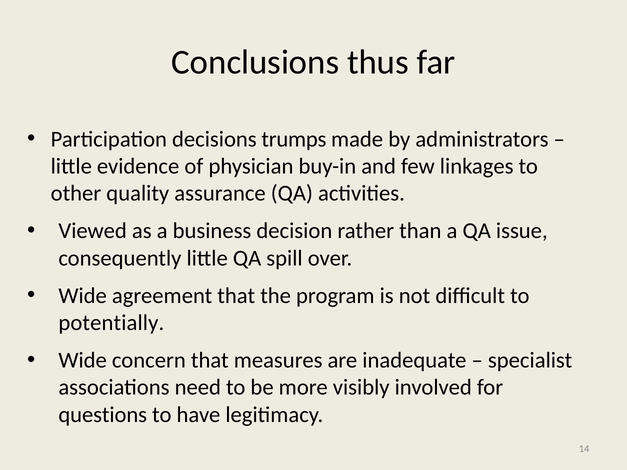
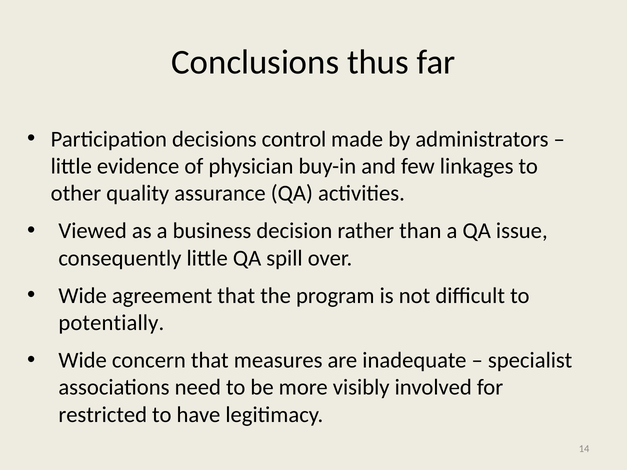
trumps: trumps -> control
questions: questions -> restricted
